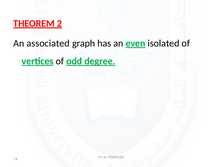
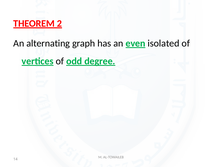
associated: associated -> alternating
